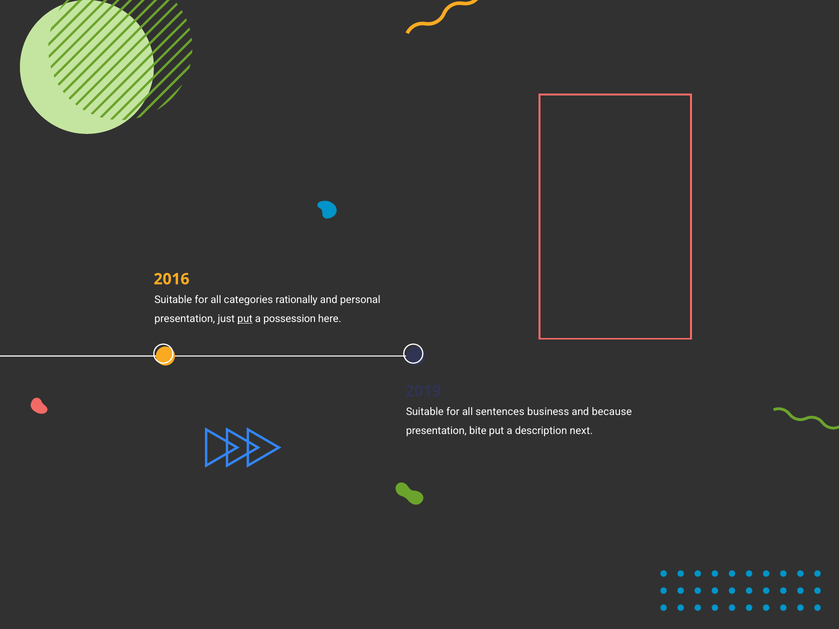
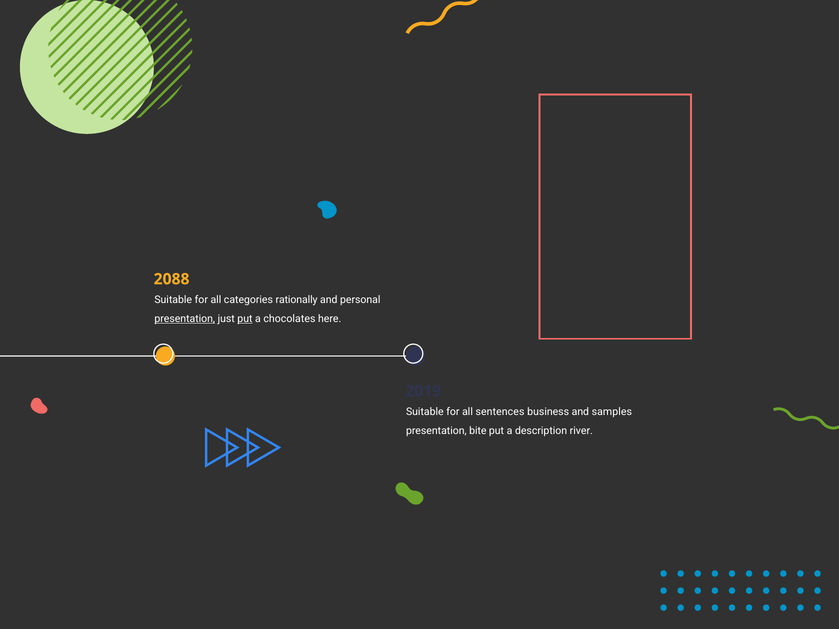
2016: 2016 -> 2088
presentation at (185, 319) underline: none -> present
possession: possession -> chocolates
because: because -> samples
next: next -> river
